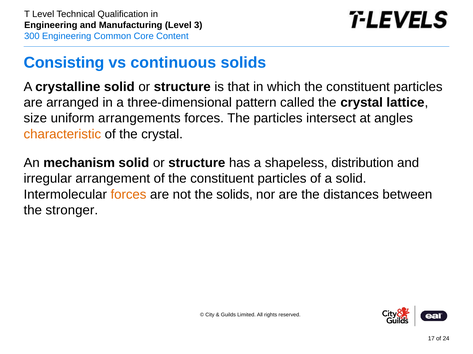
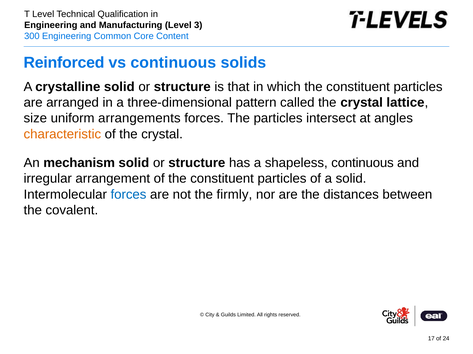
Consisting: Consisting -> Reinforced
shapeless distribution: distribution -> continuous
forces at (128, 195) colour: orange -> blue
the solids: solids -> firmly
stronger: stronger -> covalent
